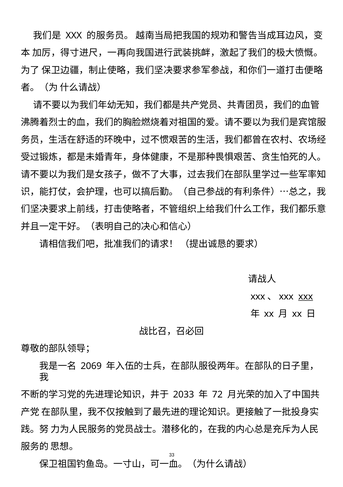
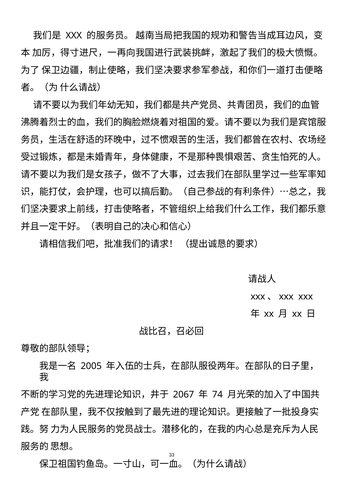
xxx at (306, 296) underline: present -> none
2069: 2069 -> 2005
2033: 2033 -> 2067
72: 72 -> 74
